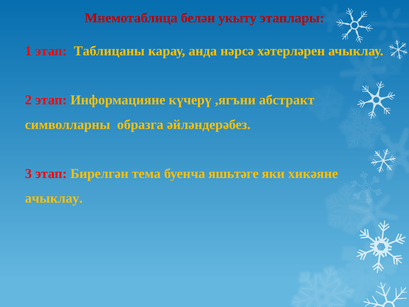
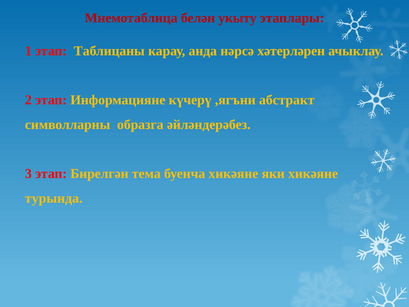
буенча яшьтәге: яшьтәге -> хикәяне
ачыклау at (54, 198): ачыклау -> турында
